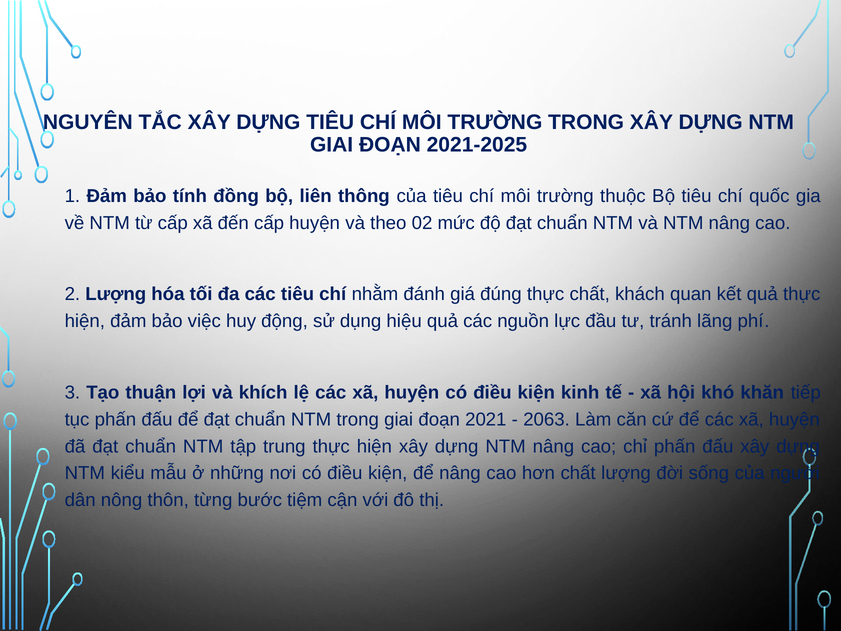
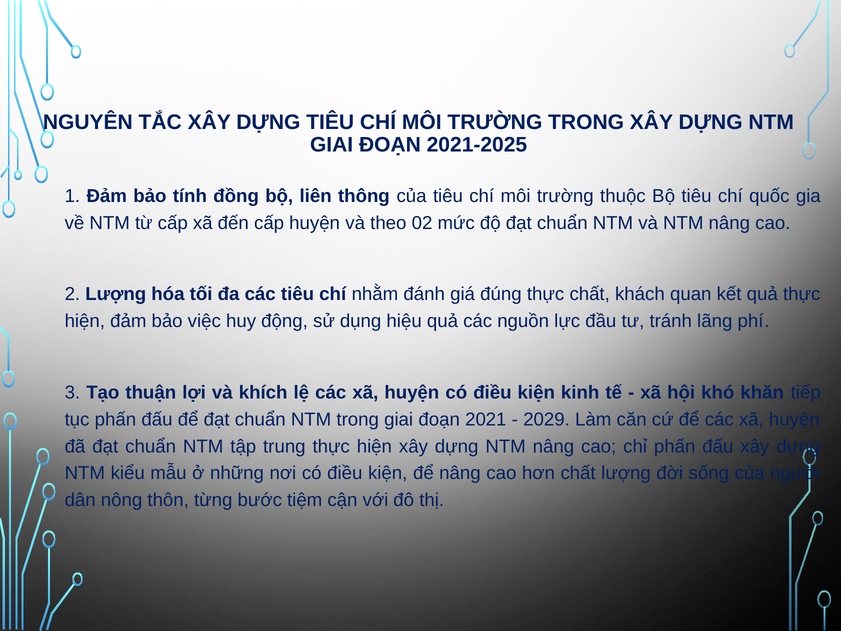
2063: 2063 -> 2029
